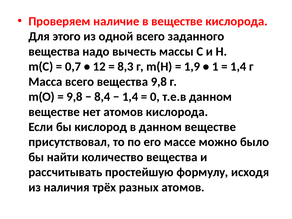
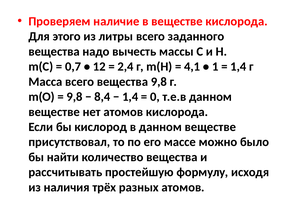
одной: одной -> литры
8,3: 8,3 -> 2,4
1,9: 1,9 -> 4,1
